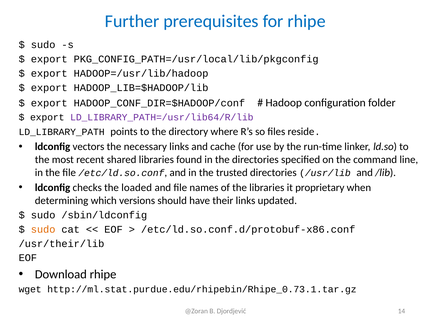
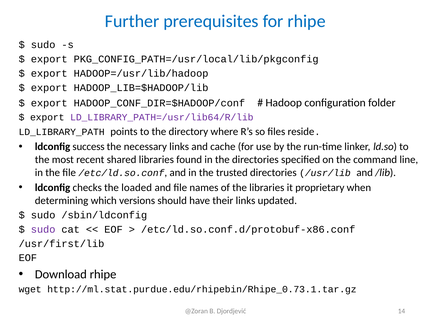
vectors: vectors -> success
sudo at (43, 230) colour: orange -> purple
/usr/their/lib: /usr/their/lib -> /usr/first/lib
